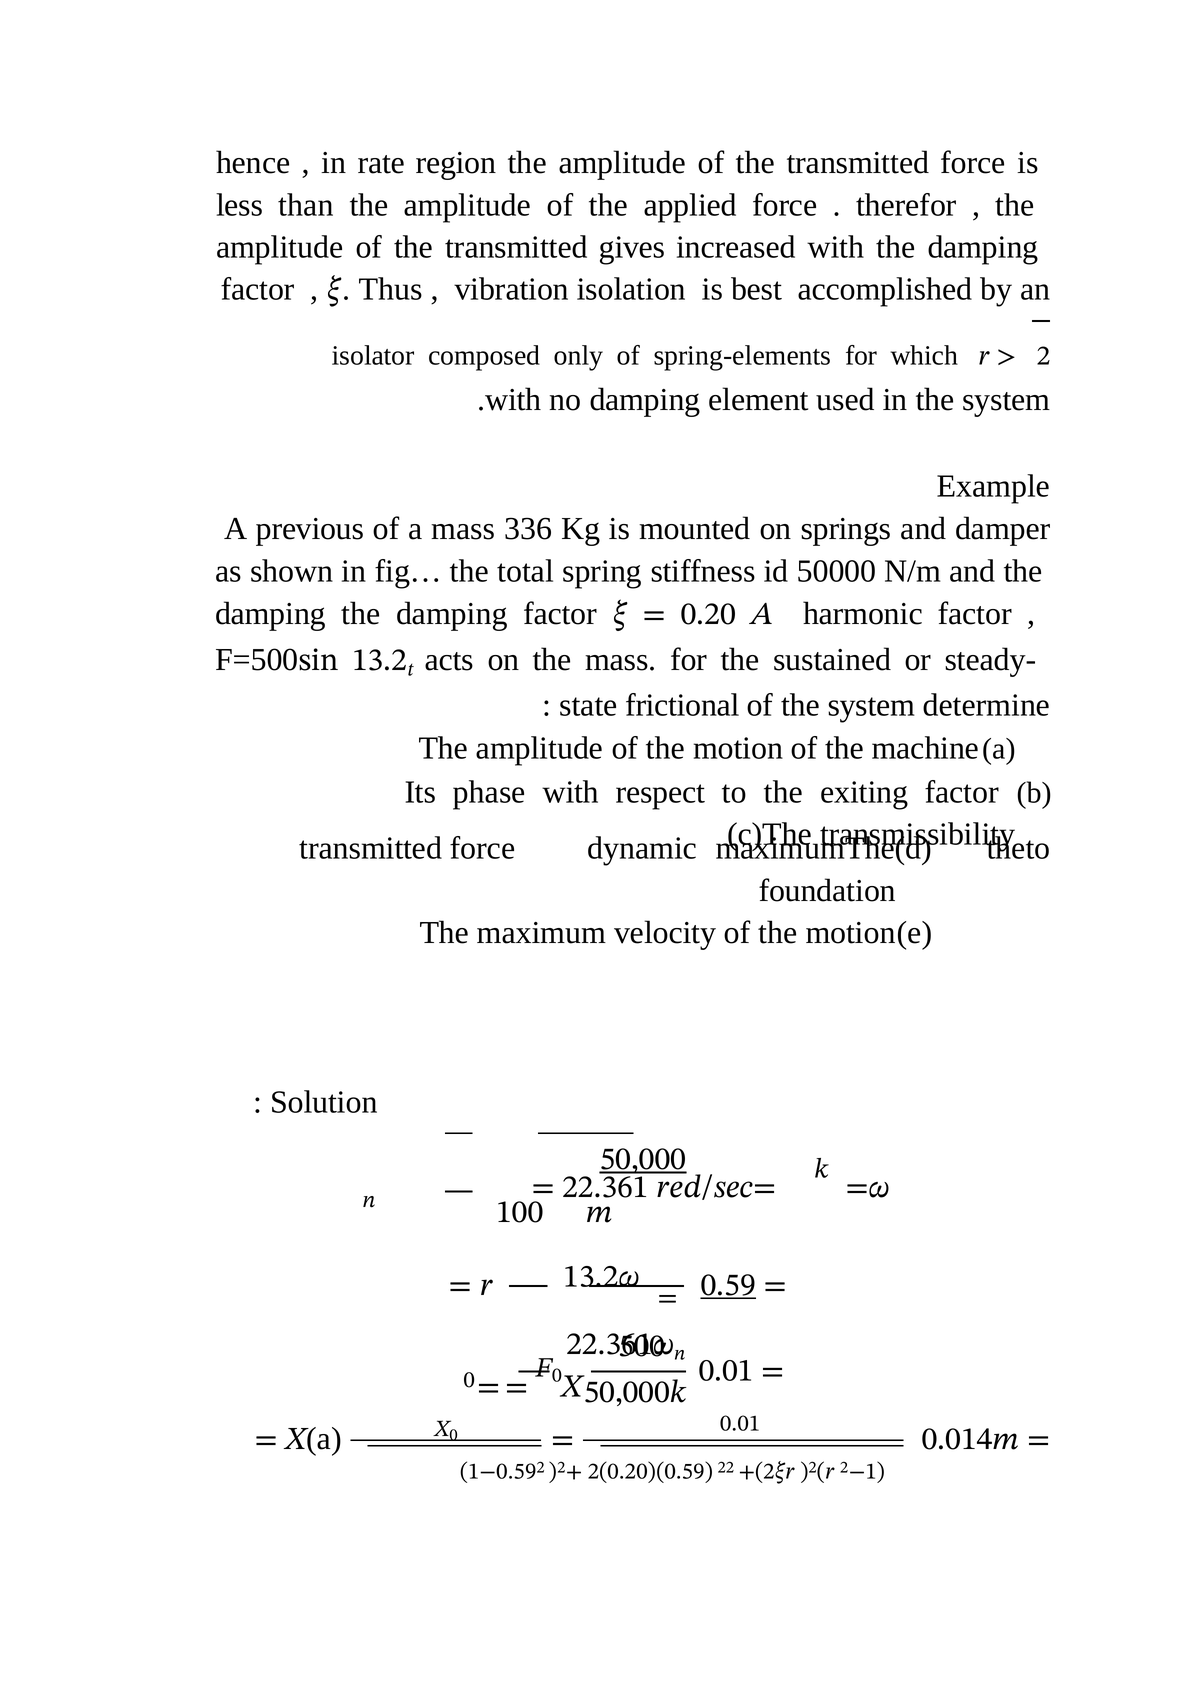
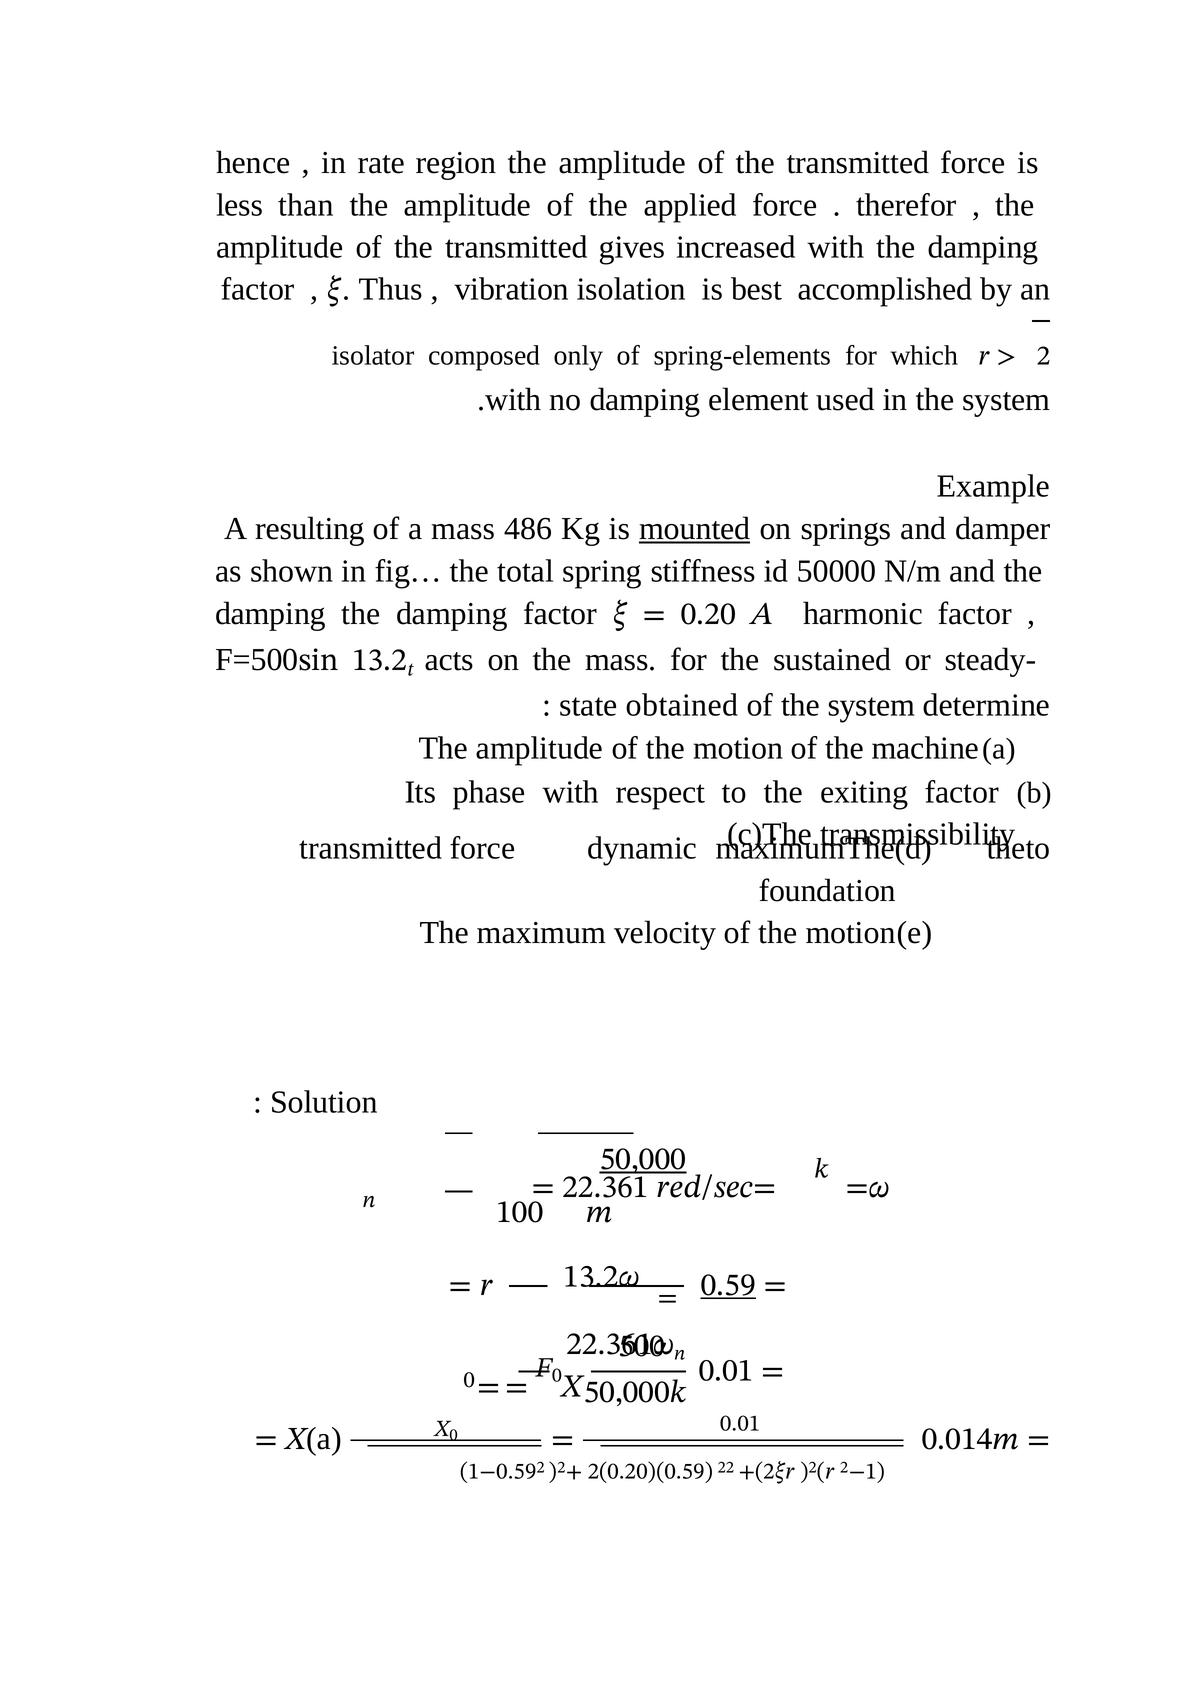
previous: previous -> resulting
336: 336 -> 486
mounted underline: none -> present
frictional: frictional -> obtained
